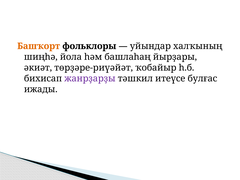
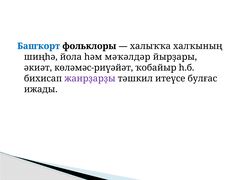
Башҡорт colour: orange -> blue
уйындар: уйындар -> халыҡҡа
башлаһаң: башлаһаң -> мәҡәлдәр
төрҙәре-риүәйәт: төрҙәре-риүәйәт -> көләмәс-риүәйәт
